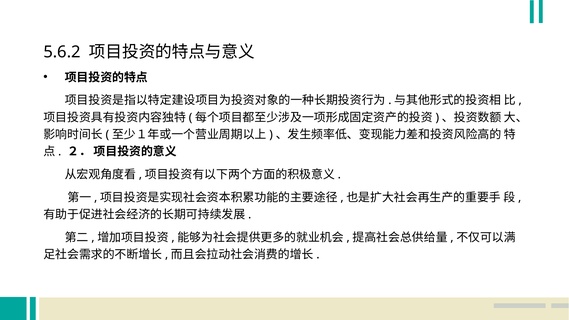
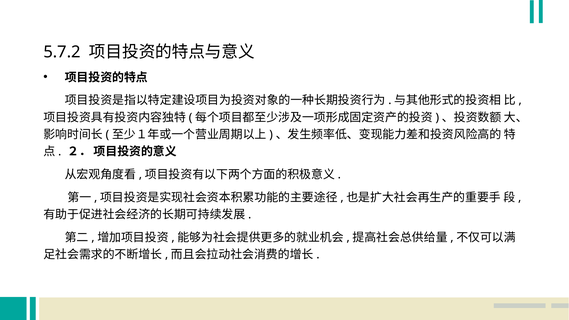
5.6.2: 5.6.2 -> 5.7.2
